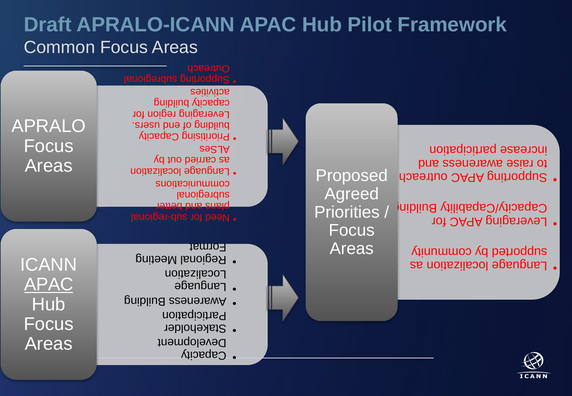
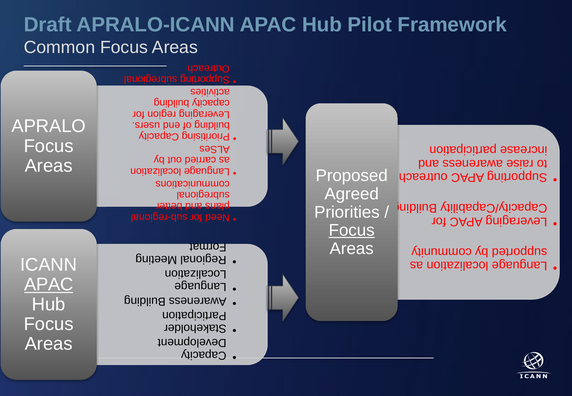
Focus at (352, 230) underline: none -> present
